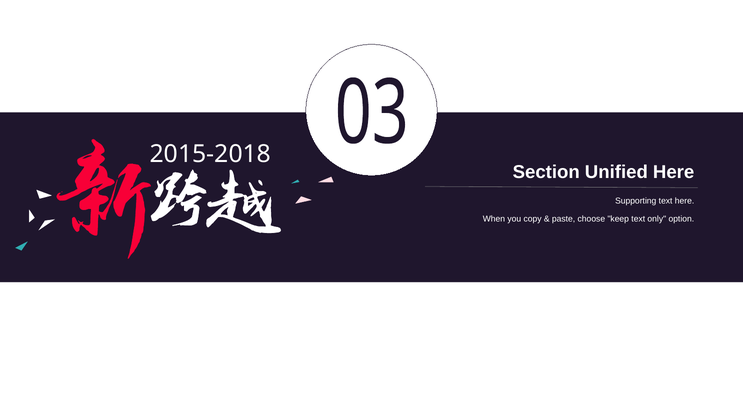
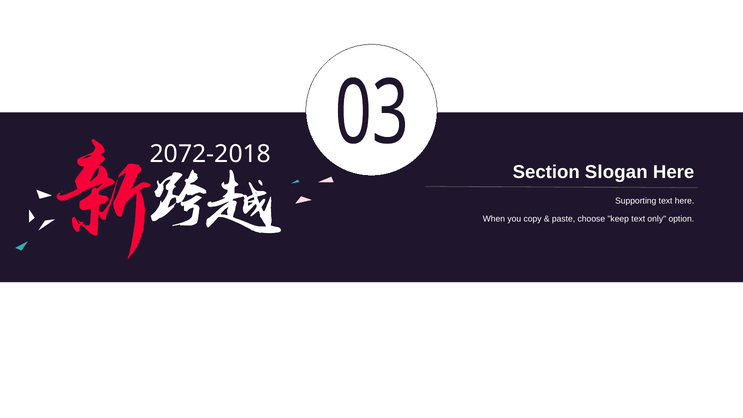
2015-2018: 2015-2018 -> 2072-2018
Unified: Unified -> Slogan
